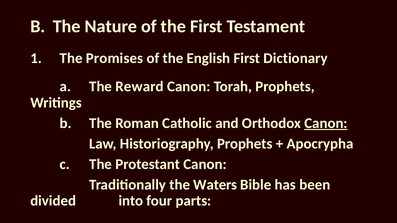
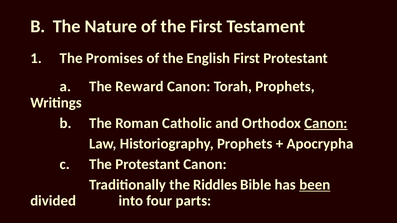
First Dictionary: Dictionary -> Protestant
Waters: Waters -> Riddles
been underline: none -> present
